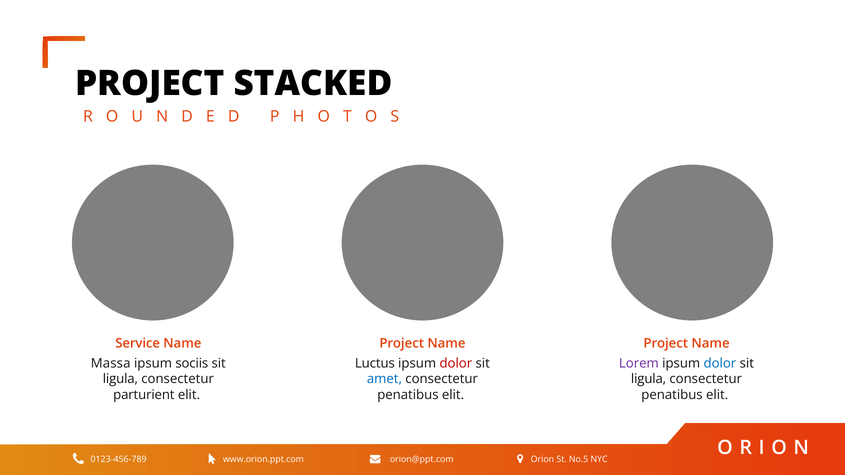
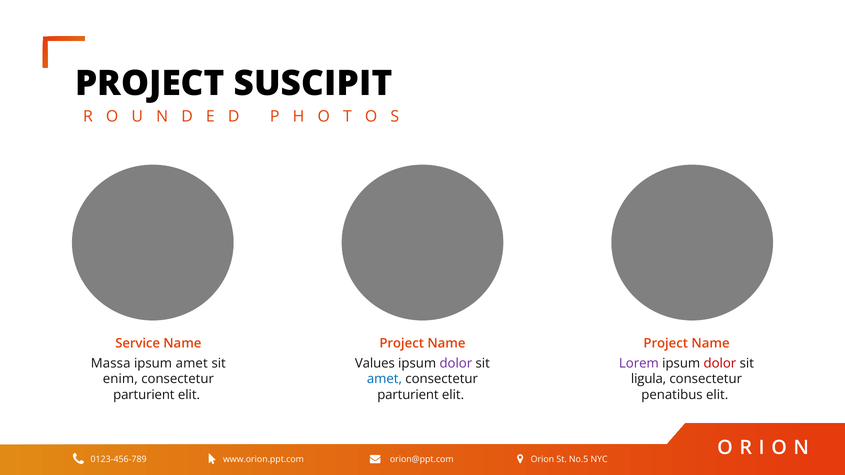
STACKED: STACKED -> SUSCIPIT
ipsum sociis: sociis -> amet
Luctus: Luctus -> Values
dolor at (456, 363) colour: red -> purple
dolor at (720, 363) colour: blue -> red
ligula at (120, 379): ligula -> enim
penatibus at (408, 395): penatibus -> parturient
